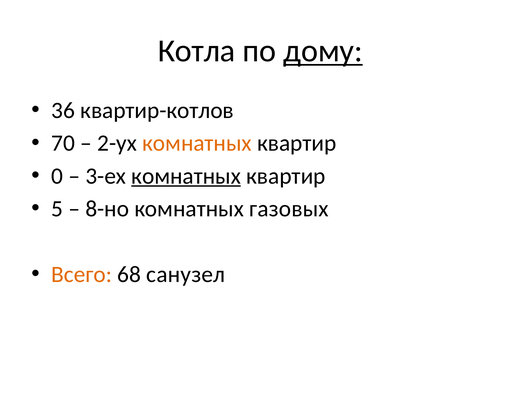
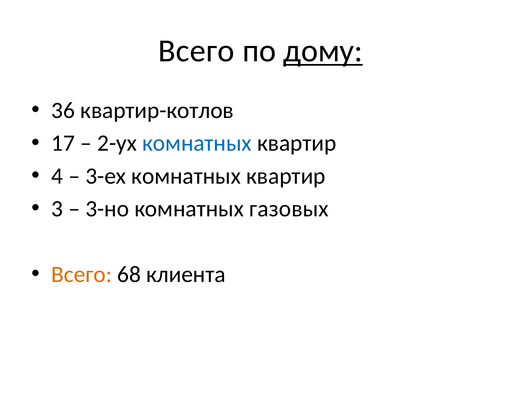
Котла at (197, 51): Котла -> Всего
70: 70 -> 17
комнатных at (197, 143) colour: orange -> blue
0: 0 -> 4
комнатных at (186, 176) underline: present -> none
5: 5 -> 3
8-но: 8-но -> 3-но
санузел: санузел -> клиента
